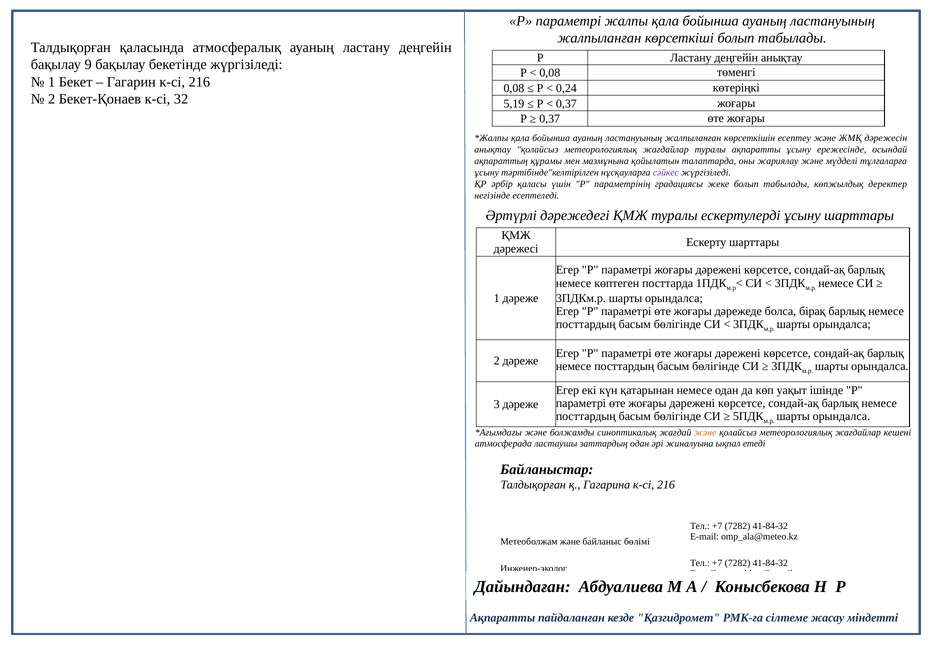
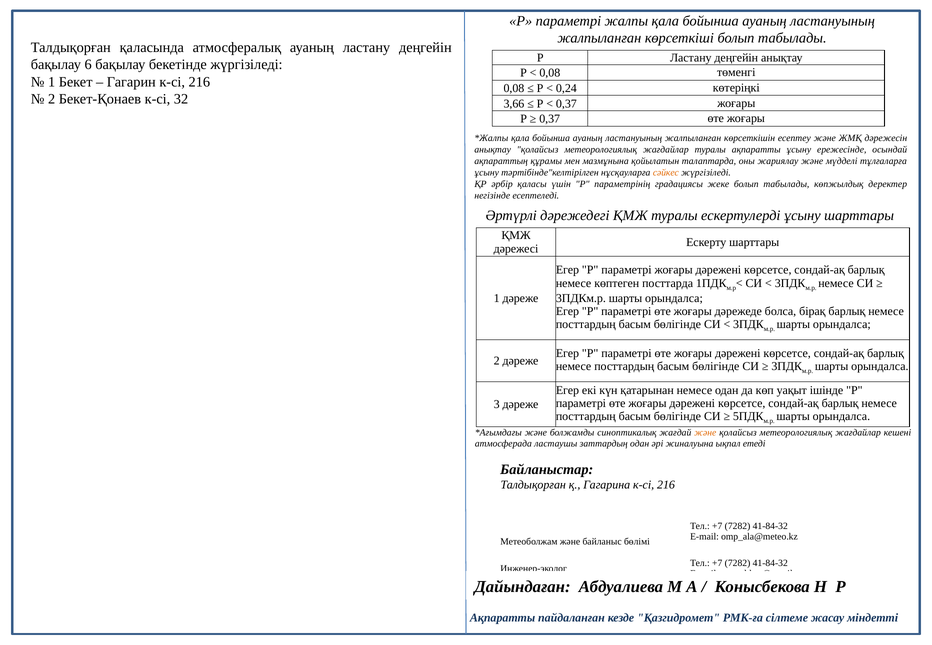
9: 9 -> 6
5,19: 5,19 -> 3,66
сәйкес colour: purple -> orange
